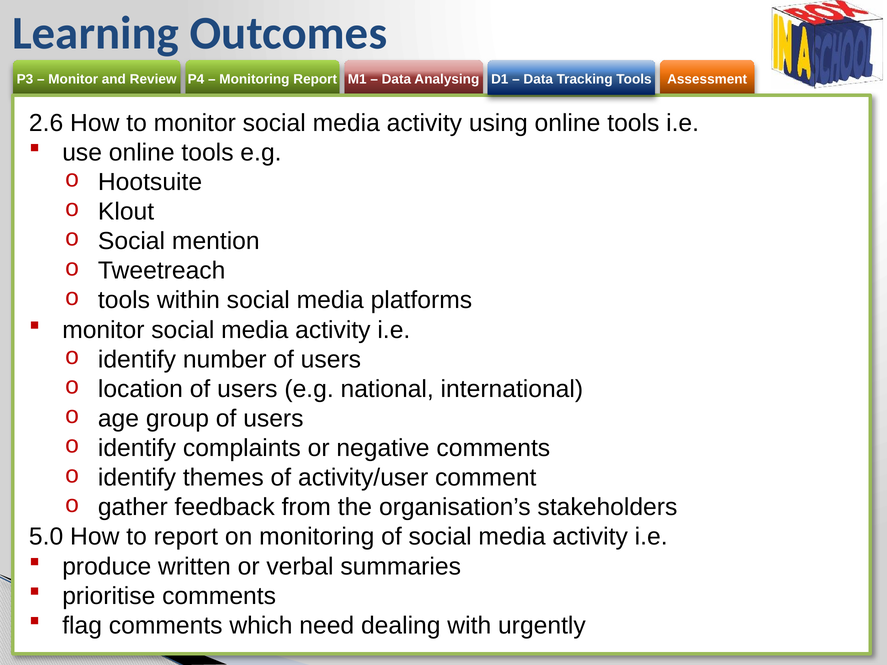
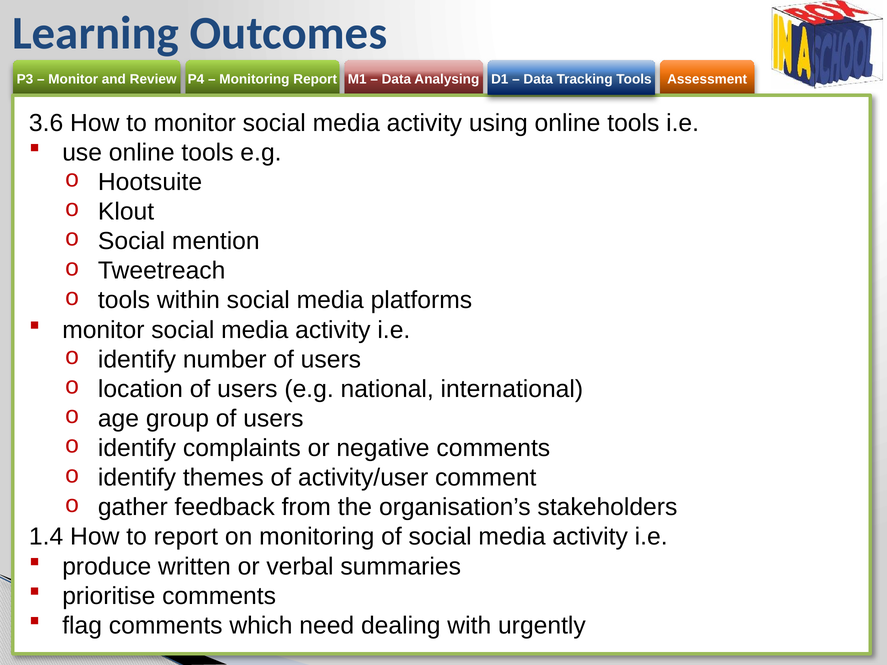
2.6: 2.6 -> 3.6
5.0: 5.0 -> 1.4
